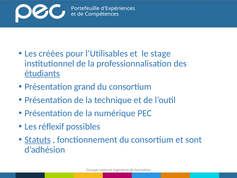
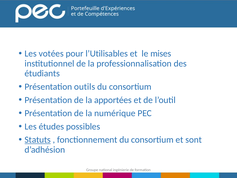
créées: créées -> votées
stage: stage -> mises
étudiants underline: present -> none
grand: grand -> outils
technique: technique -> apportées
réflexif: réflexif -> études
